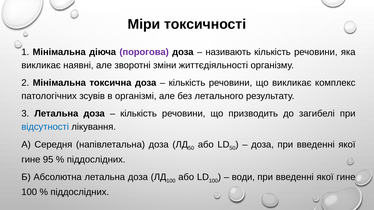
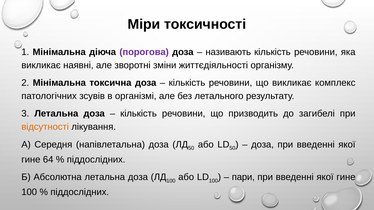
відсутності colour: blue -> orange
95: 95 -> 64
води: води -> пари
